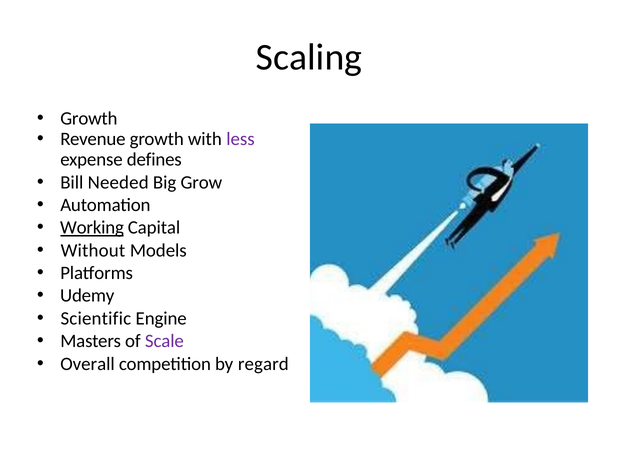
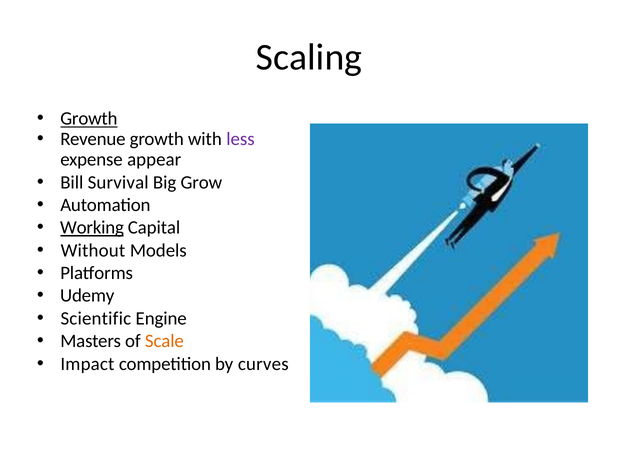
Growth at (89, 119) underline: none -> present
defines: defines -> appear
Needed: Needed -> Survival
Scale colour: purple -> orange
Overall: Overall -> Impact
regard: regard -> curves
